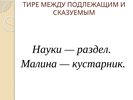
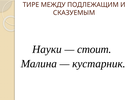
раздел: раздел -> стоит
